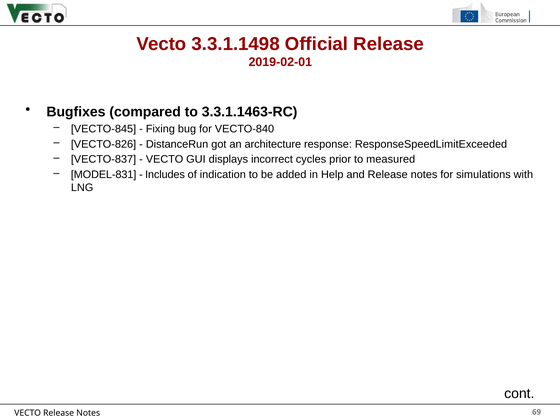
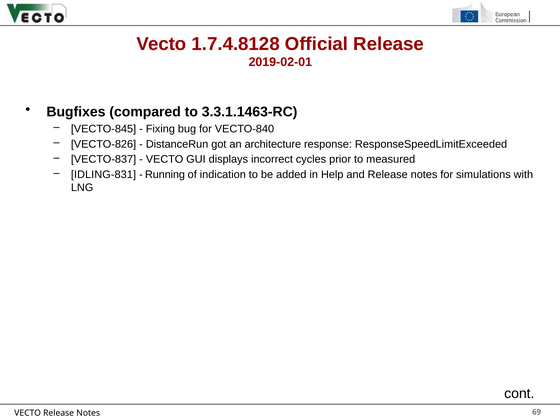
3.3.1.1498: 3.3.1.1498 -> 1.7.4.8128
MODEL-831: MODEL-831 -> IDLING-831
Includes: Includes -> Running
